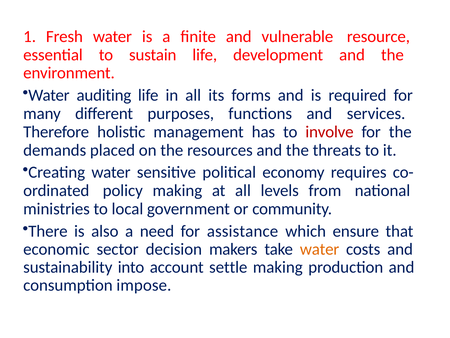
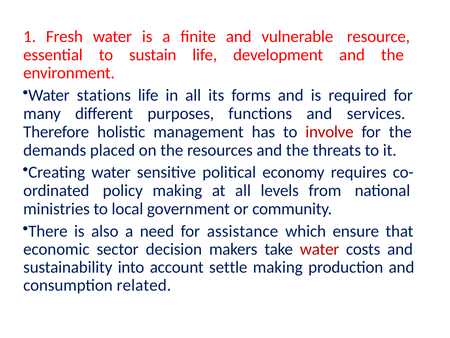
auditing: auditing -> stations
water at (320, 249) colour: orange -> red
impose: impose -> related
